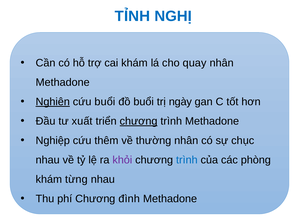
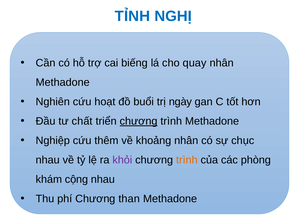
cai khám: khám -> biếng
Nghiên underline: present -> none
cứu buổi: buổi -> hoạt
xuất: xuất -> chất
thường: thường -> khoảng
trình at (187, 160) colour: blue -> orange
từng: từng -> cộng
đình: đình -> than
